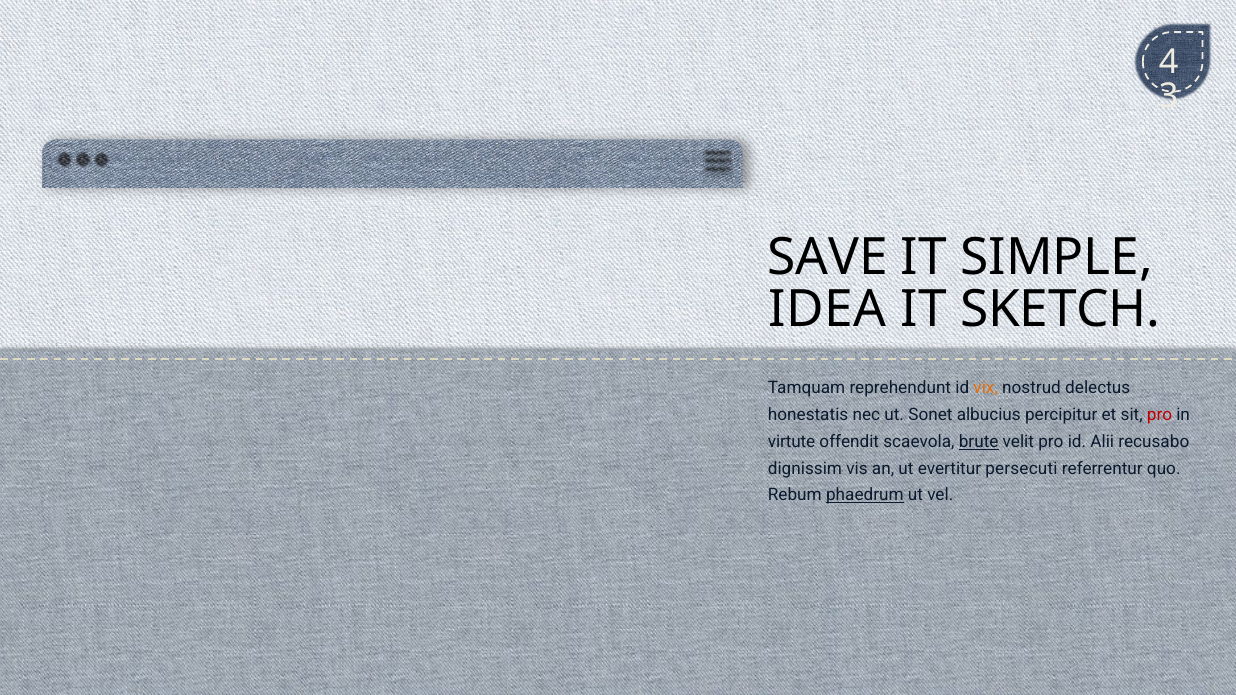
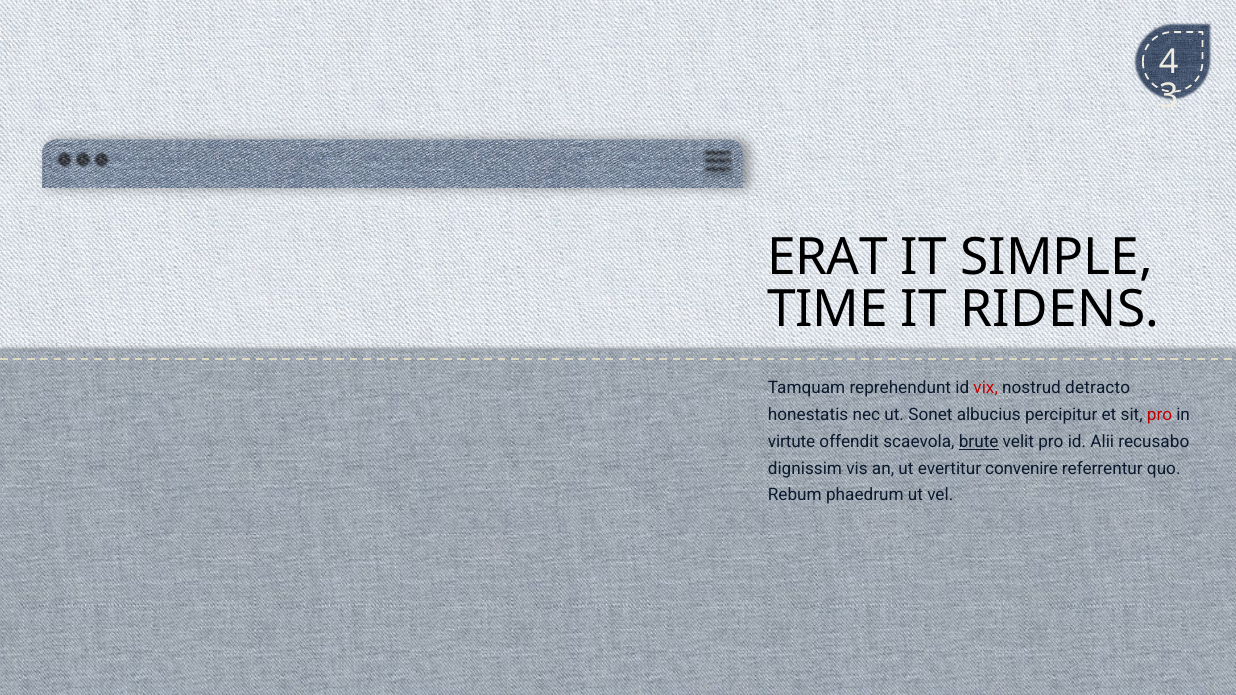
SAVE: SAVE -> ERAT
IDEA: IDEA -> TIME
SKETCH: SKETCH -> RIDENS
vix colour: orange -> red
delectus: delectus -> detracto
persecuti: persecuti -> convenire
phaedrum underline: present -> none
